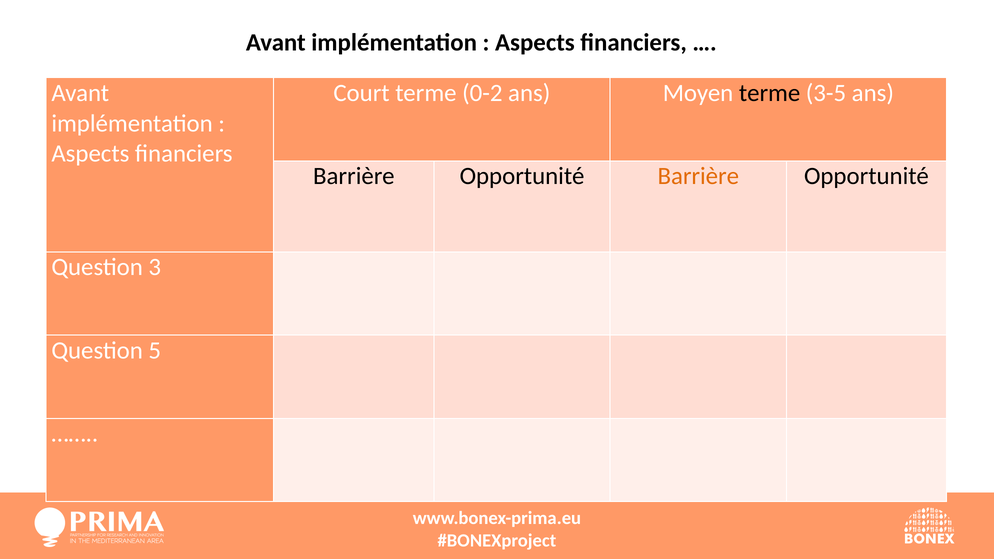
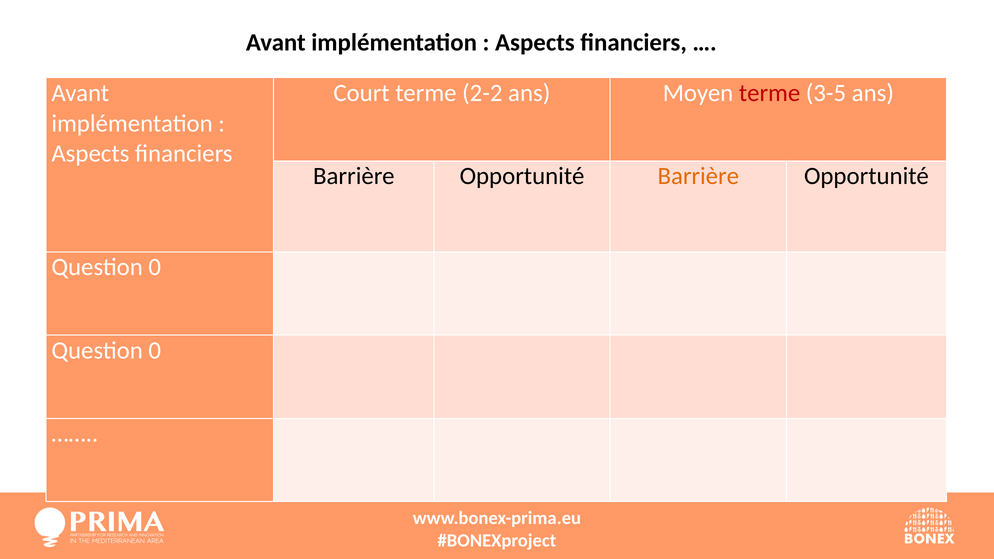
0-2: 0-2 -> 2-2
terme at (770, 93) colour: black -> red
3 at (155, 267): 3 -> 0
5 at (155, 351): 5 -> 0
